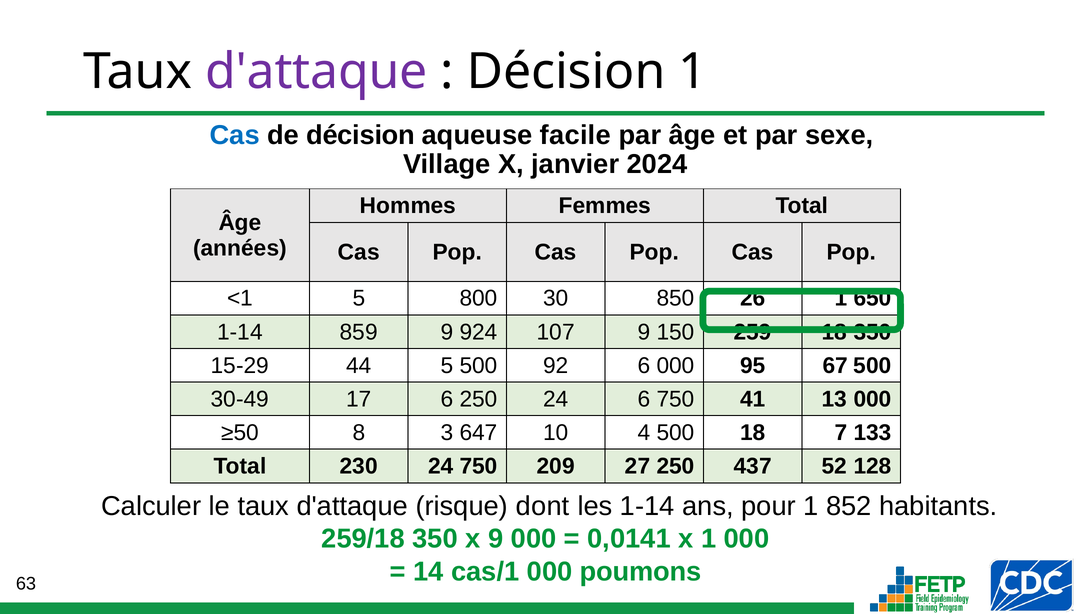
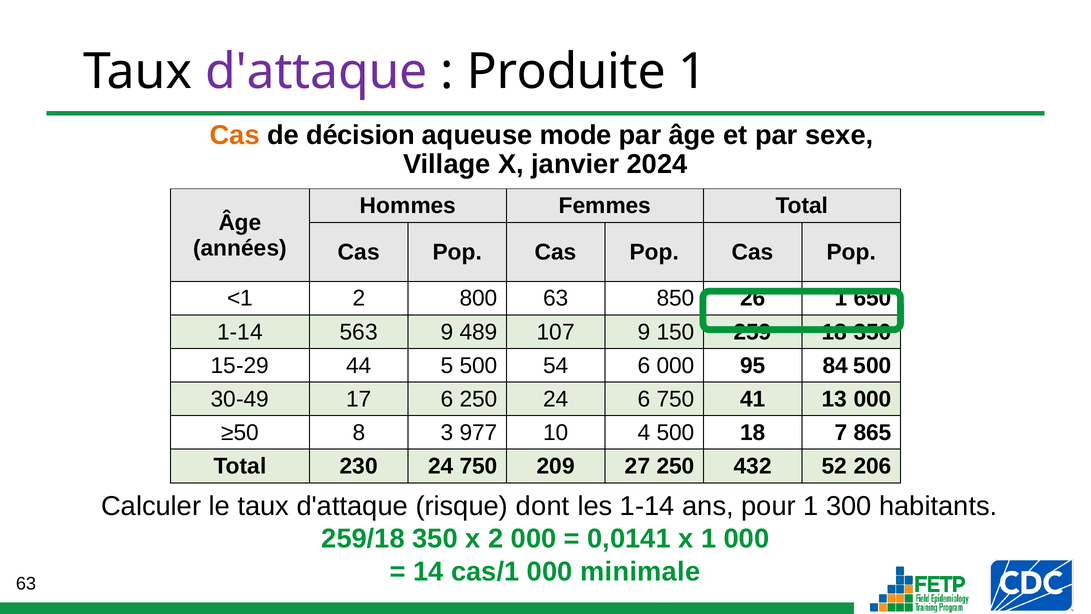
Décision at (566, 72): Décision -> Produite
Cas at (235, 135) colour: blue -> orange
facile: facile -> mode
<1 5: 5 -> 2
800 30: 30 -> 63
859: 859 -> 563
924: 924 -> 489
92: 92 -> 54
67: 67 -> 84
647: 647 -> 977
133: 133 -> 865
437: 437 -> 432
128: 128 -> 206
852: 852 -> 300
x 9: 9 -> 2
poumons: poumons -> minimale
